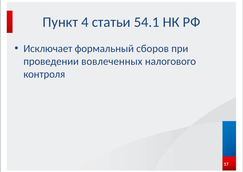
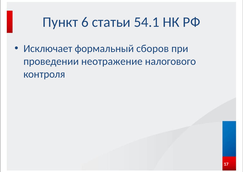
4: 4 -> 6
вовлеченных: вовлеченных -> неотражение
